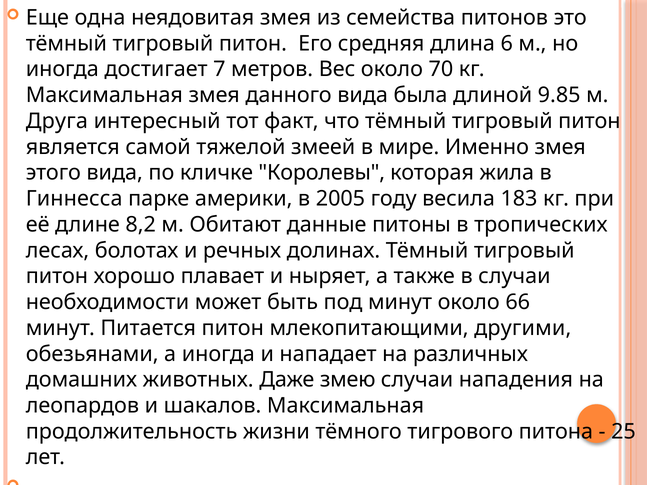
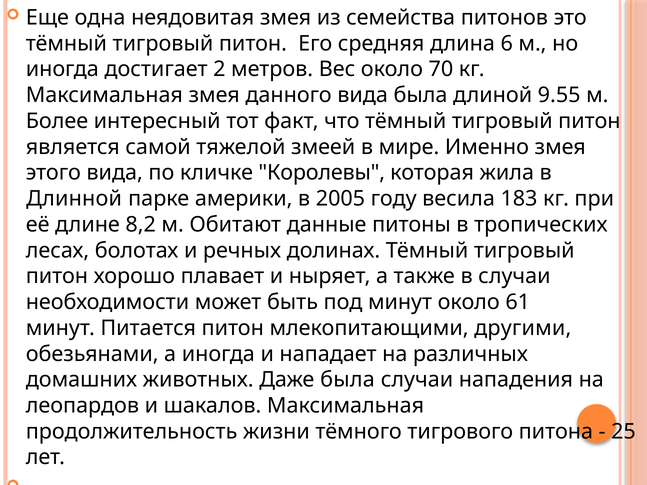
7: 7 -> 2
9.85: 9.85 -> 9.55
Друга: Друга -> Более
Гиннесса: Гиннесса -> Длинной
66: 66 -> 61
Даже змею: змею -> была
